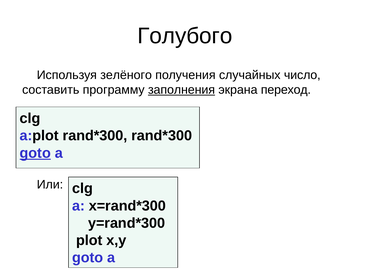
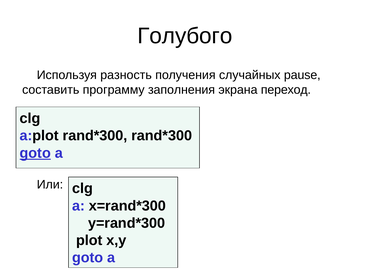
зелёного: зелёного -> разность
случайных число: число -> pause
заполнения underline: present -> none
